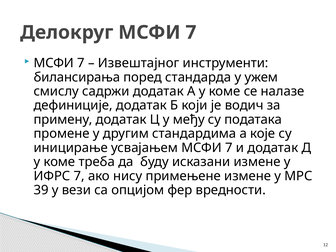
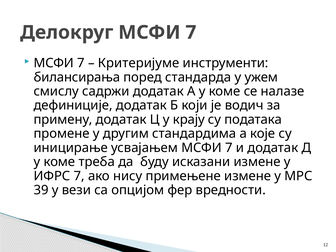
Извештајног: Извештајног -> Критеријуме
међу: међу -> крају
